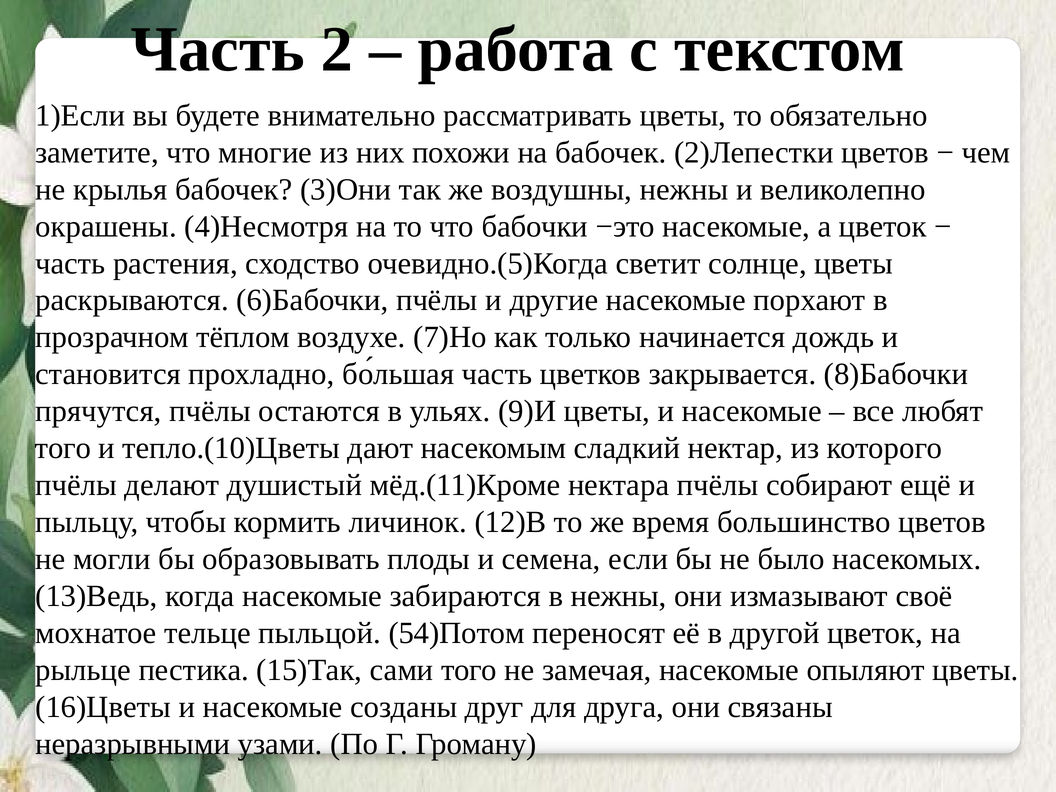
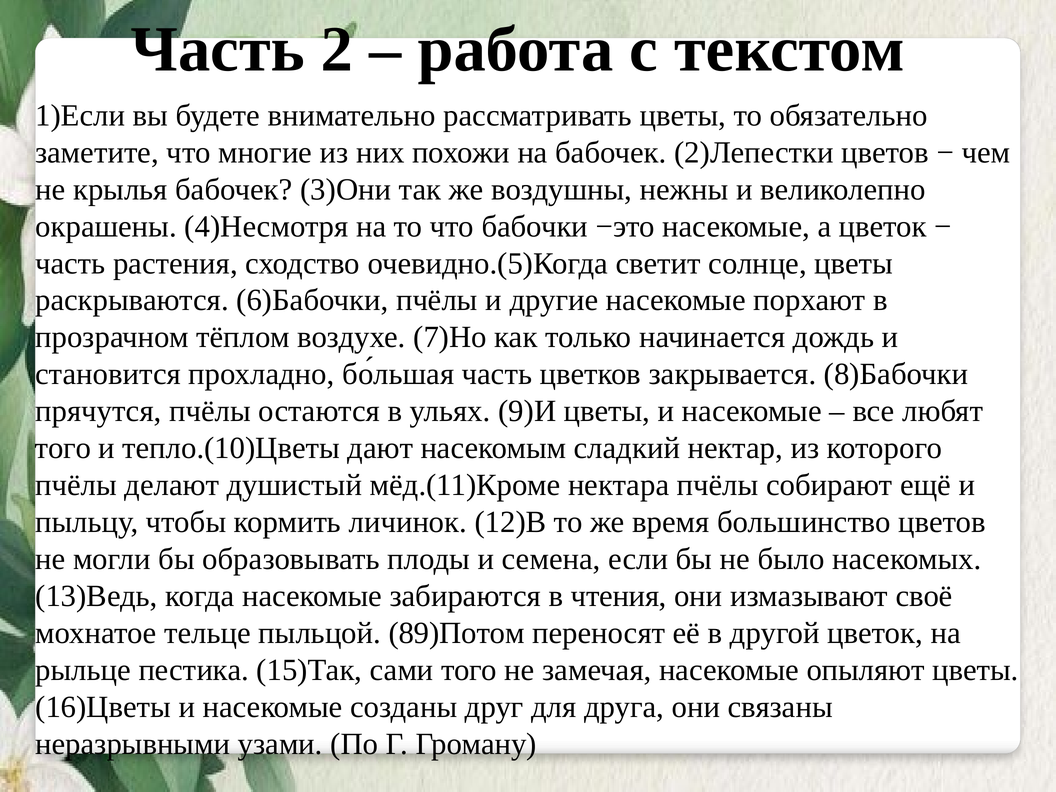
в нежны: нежны -> чтения
54)Потом: 54)Потом -> 89)Потом
